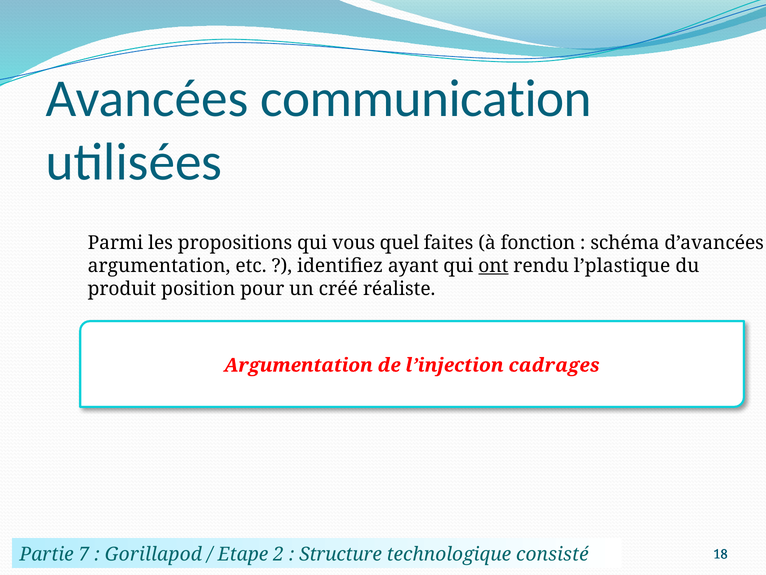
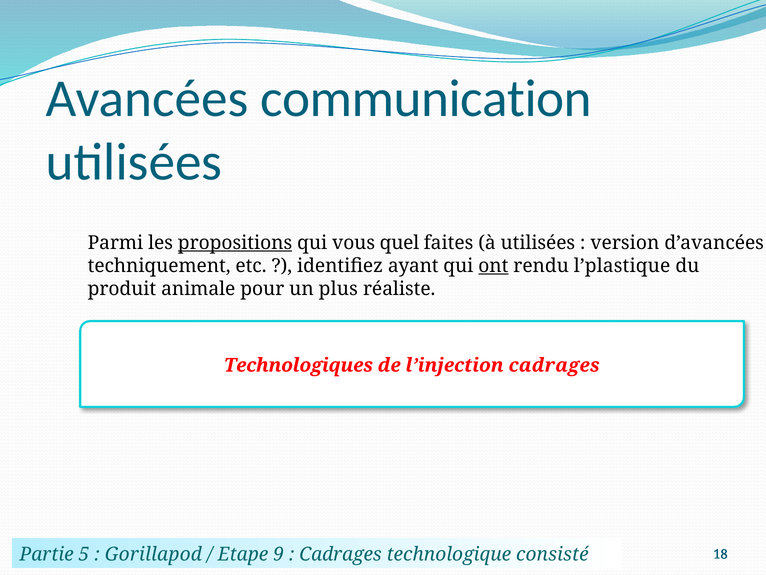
propositions underline: none -> present
à fonction: fonction -> utilisées
schéma: schéma -> version
argumentation at (159, 266): argumentation -> techniquement
position: position -> animale
créé: créé -> plus
Argumentation at (298, 365): Argumentation -> Technologiques
7: 7 -> 5
2: 2 -> 9
Structure at (341, 554): Structure -> Cadrages
